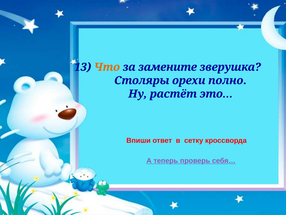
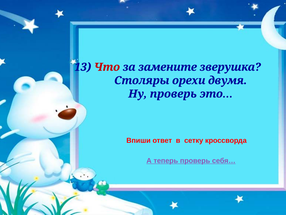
Что colour: orange -> red
полно: полно -> двумя
Ну растёт: растёт -> проверь
